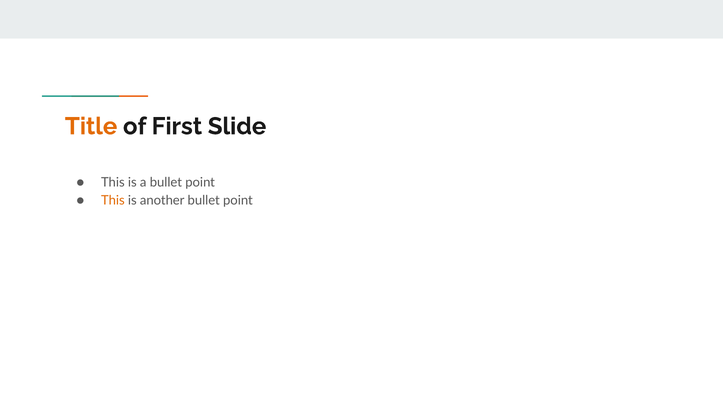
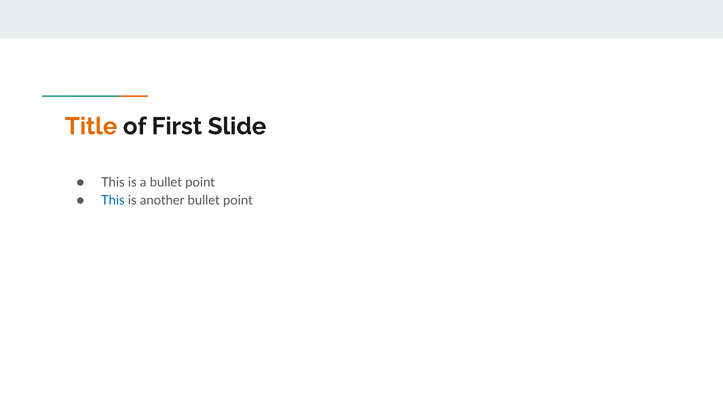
This at (113, 201) colour: orange -> blue
